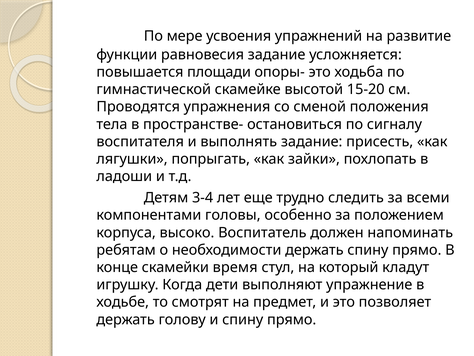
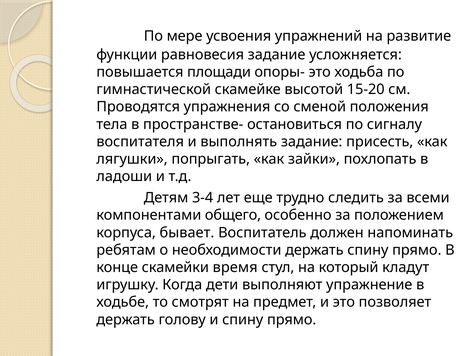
головы: головы -> общего
высоко: высоко -> бывает
